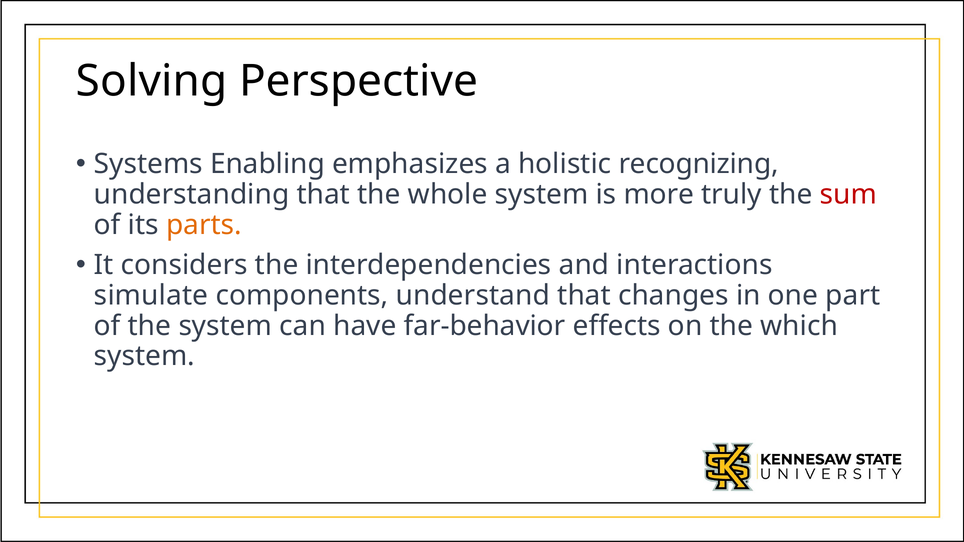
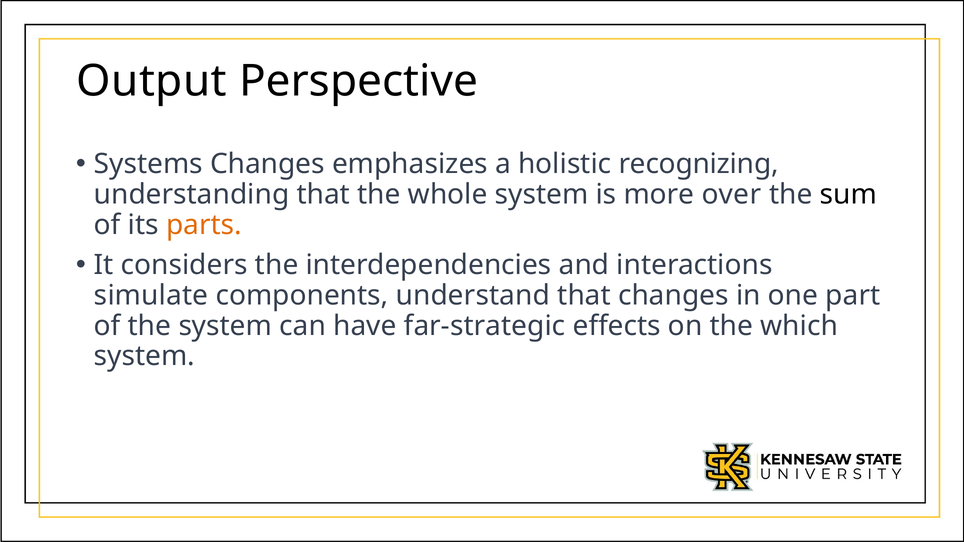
Solving: Solving -> Output
Systems Enabling: Enabling -> Changes
truly: truly -> over
sum colour: red -> black
far-behavior: far-behavior -> far-strategic
